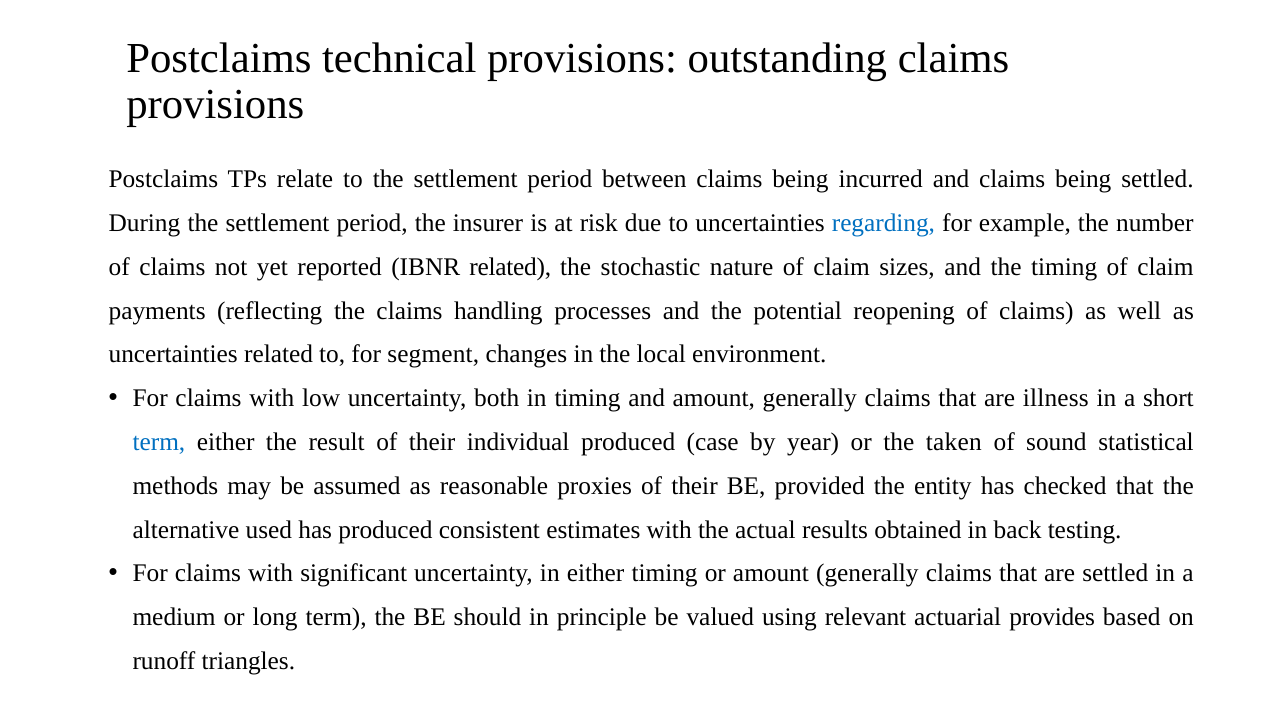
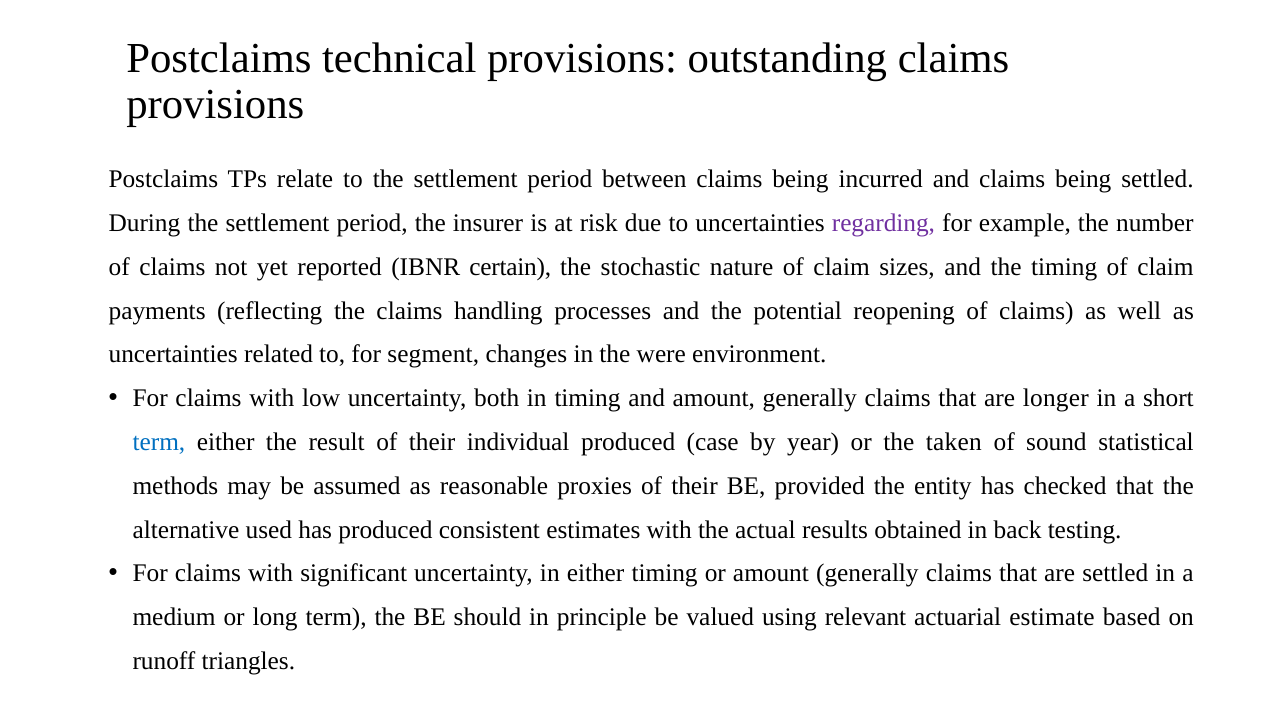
regarding colour: blue -> purple
IBNR related: related -> certain
local: local -> were
illness: illness -> longer
provides: provides -> estimate
